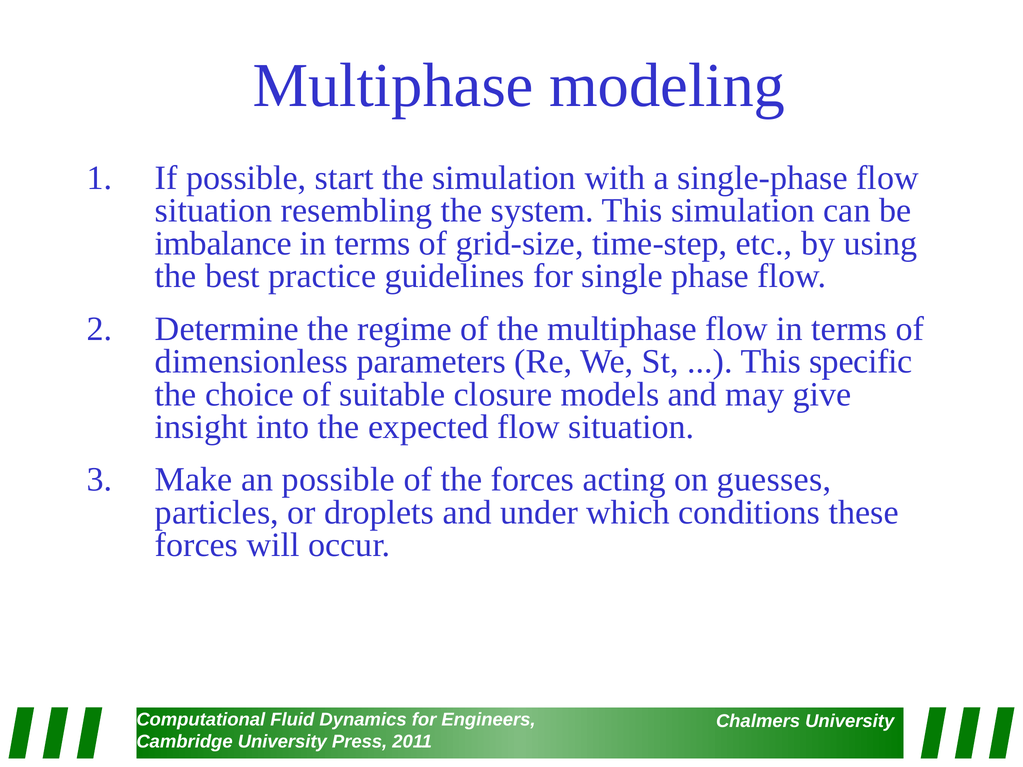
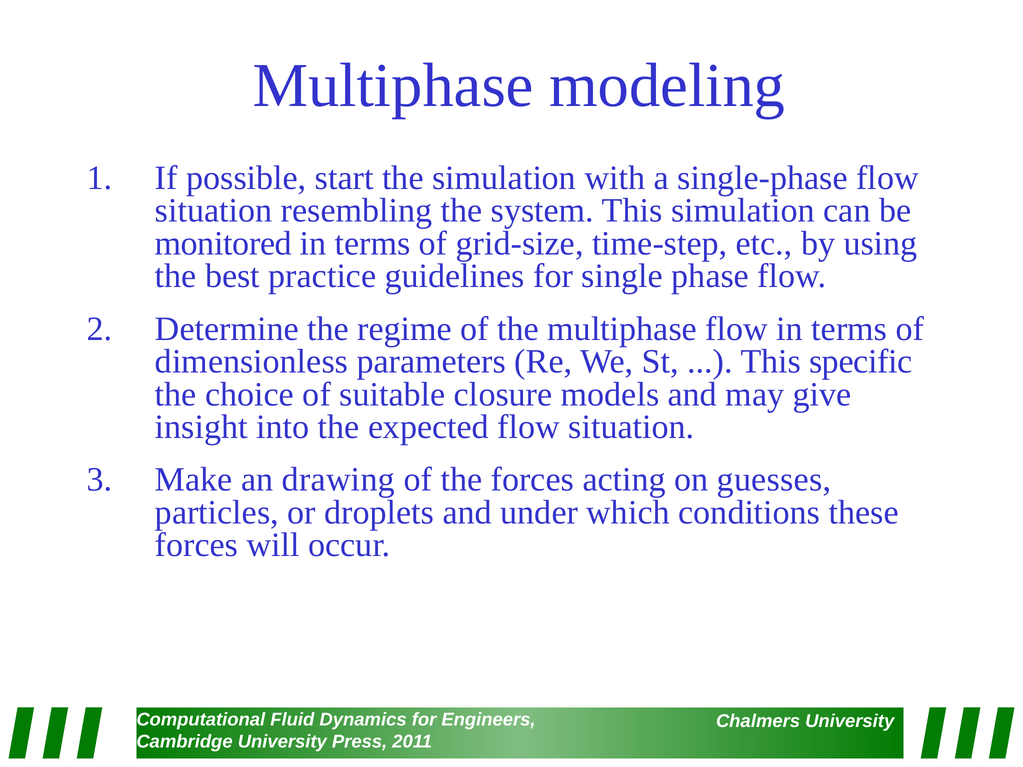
imbalance: imbalance -> monitored
an possible: possible -> drawing
